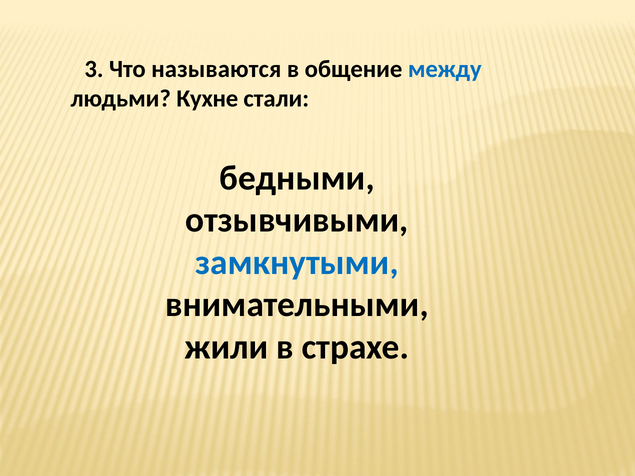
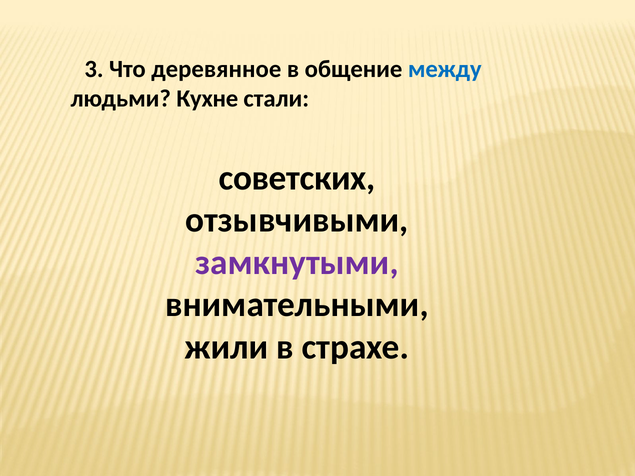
называются: называются -> деревянное
бедными: бедными -> советских
замкнутыми colour: blue -> purple
